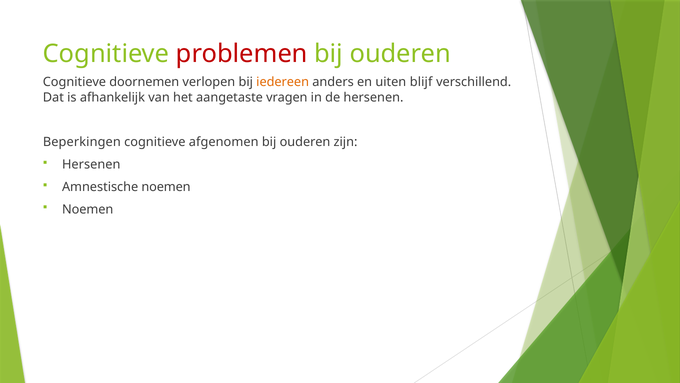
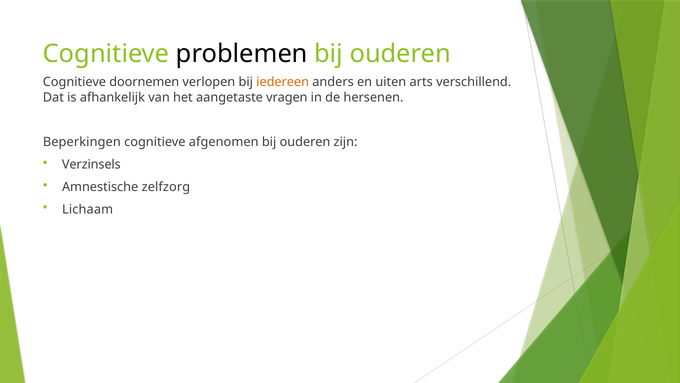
problemen colour: red -> black
blijf: blijf -> arts
Hersenen at (91, 164): Hersenen -> Verzinsels
Amnestische noemen: noemen -> zelfzorg
Noemen at (88, 209): Noemen -> Lichaam
